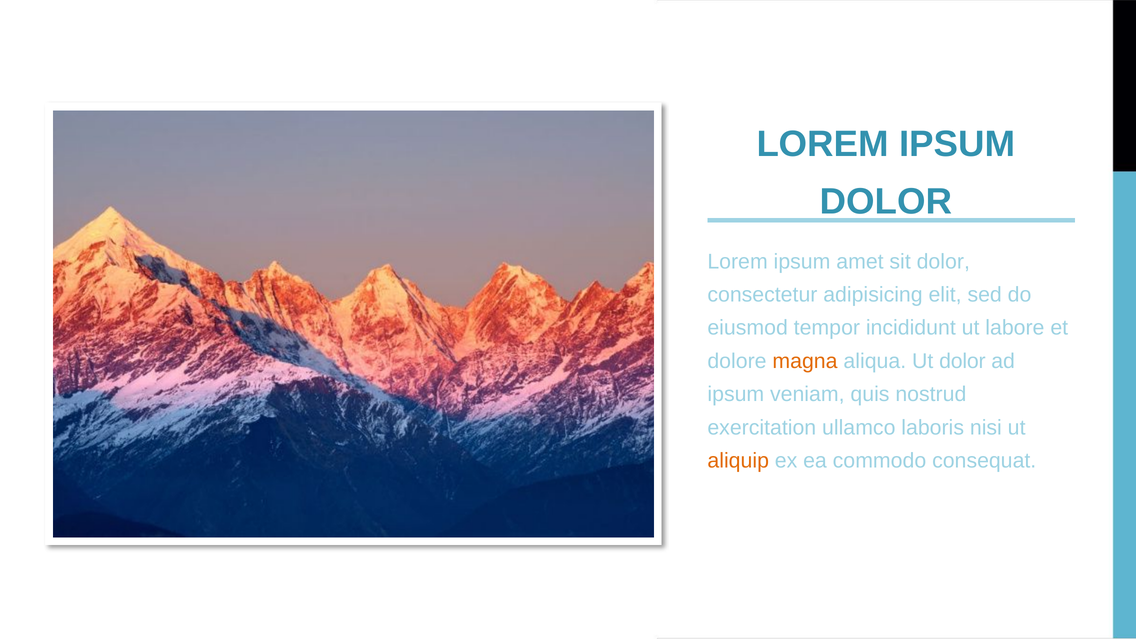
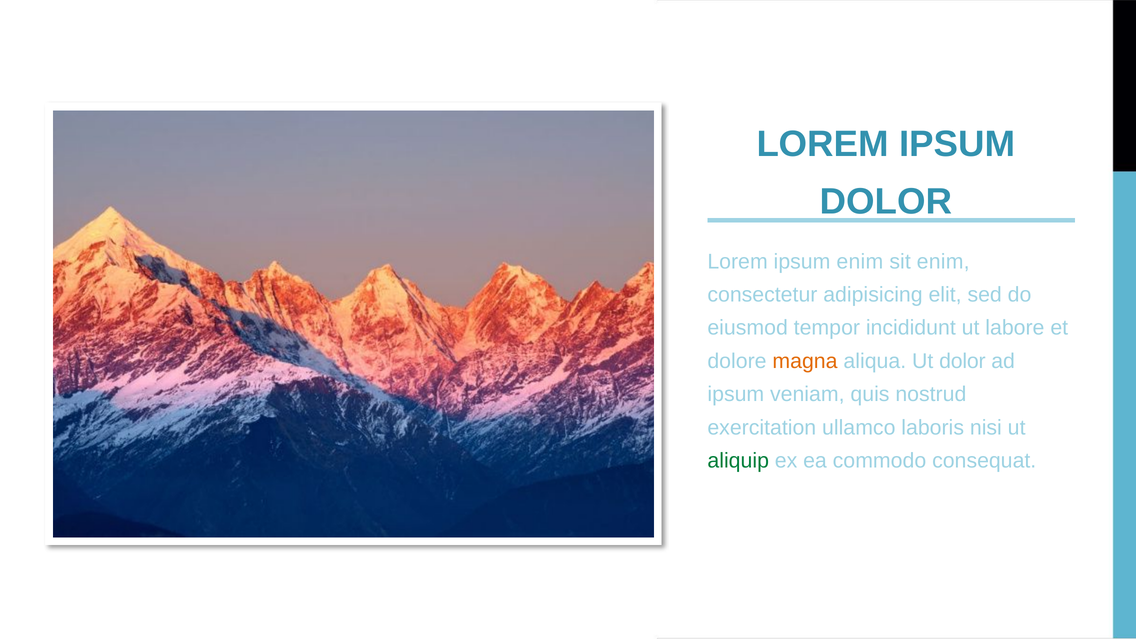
ipsum amet: amet -> enim
sit dolor: dolor -> enim
aliquip colour: orange -> green
